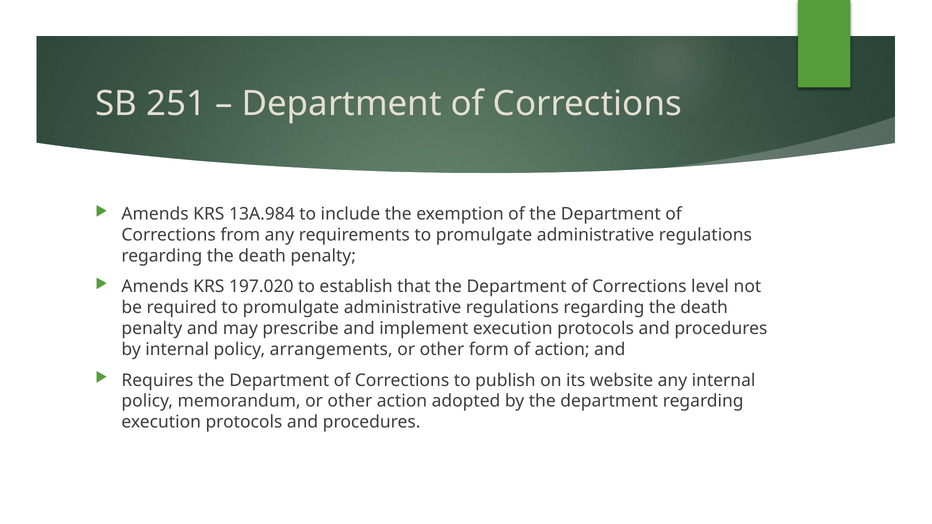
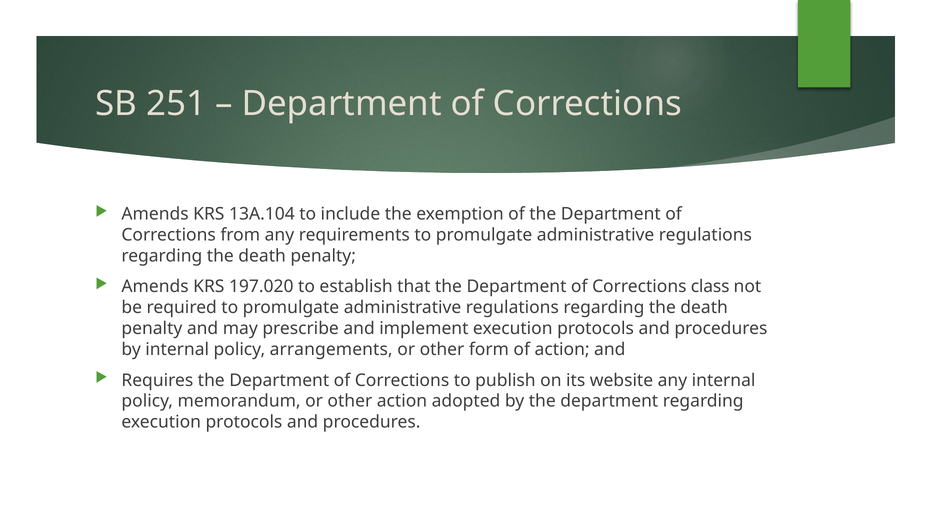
13A.984: 13A.984 -> 13A.104
level: level -> class
